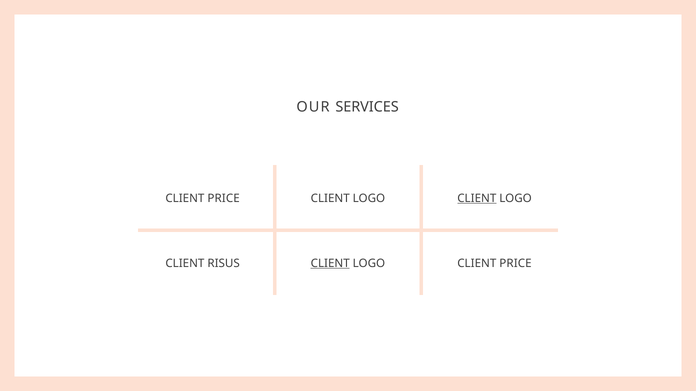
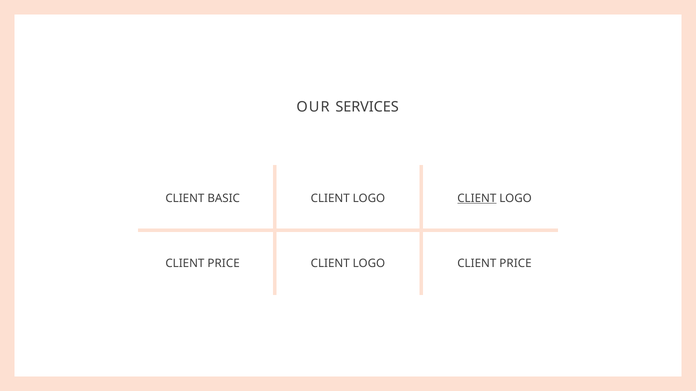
PRICE at (224, 199): PRICE -> BASIC
RISUS at (224, 264): RISUS -> PRICE
CLIENT at (330, 264) underline: present -> none
